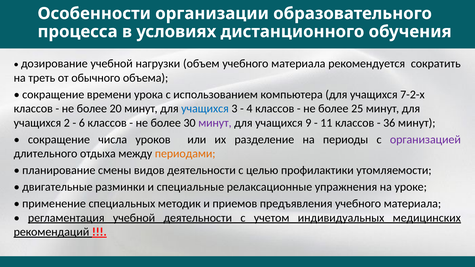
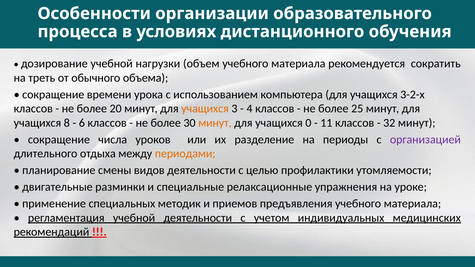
7-2-х: 7-2-х -> 3-2-х
учащихся at (205, 109) colour: blue -> orange
2: 2 -> 8
минут at (215, 123) colour: purple -> orange
9: 9 -> 0
36: 36 -> 32
